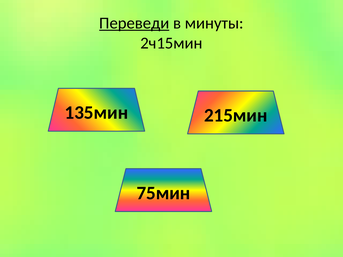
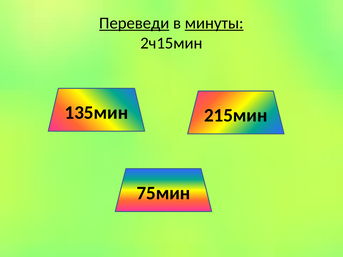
минуты underline: none -> present
